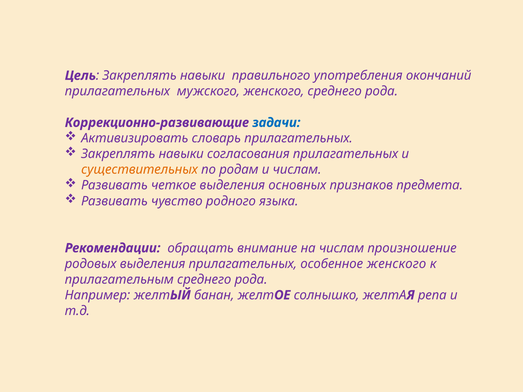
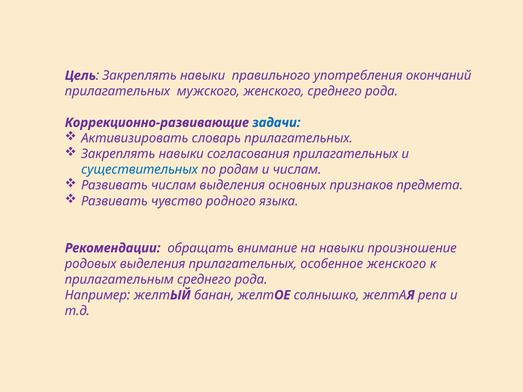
существительных colour: orange -> blue
Развивать четкое: четкое -> числам
на числам: числам -> навыки
